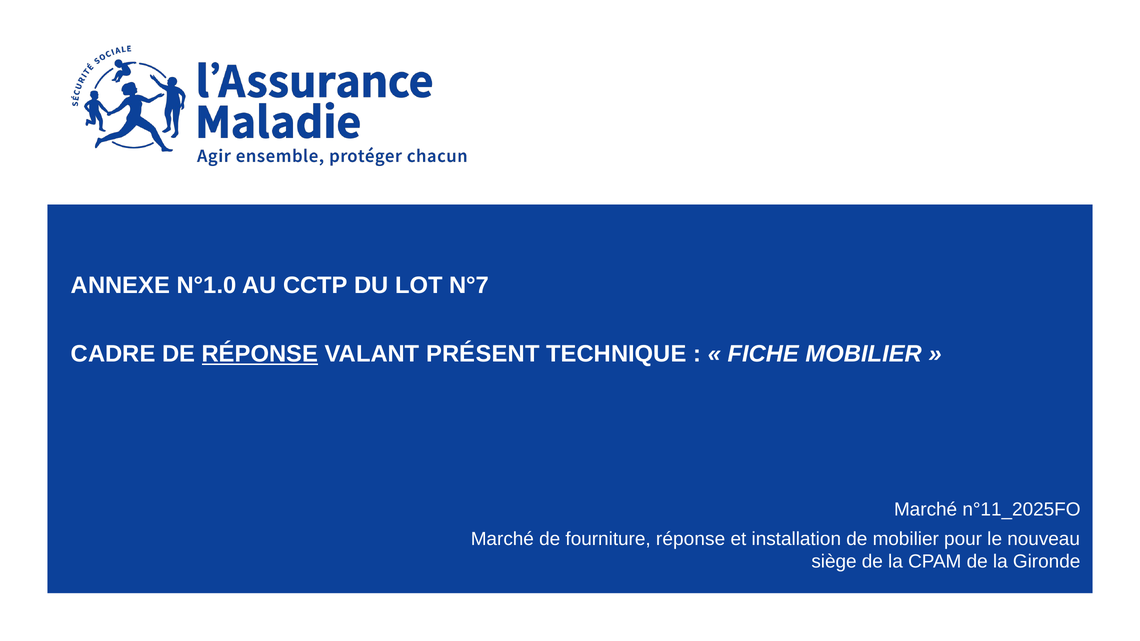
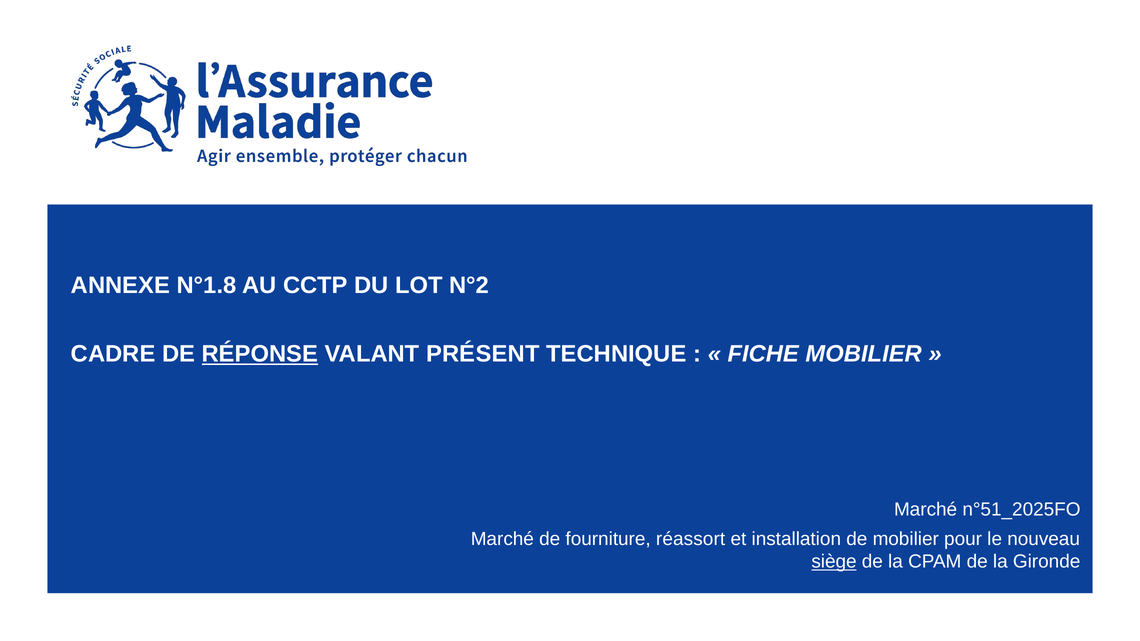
N°1.0: N°1.0 -> N°1.8
N°7: N°7 -> N°2
n°11_2025FO: n°11_2025FO -> n°51_2025FO
fourniture réponse: réponse -> réassort
siège underline: none -> present
